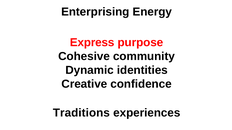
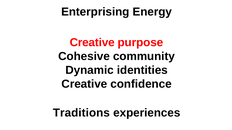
Express at (92, 43): Express -> Creative
